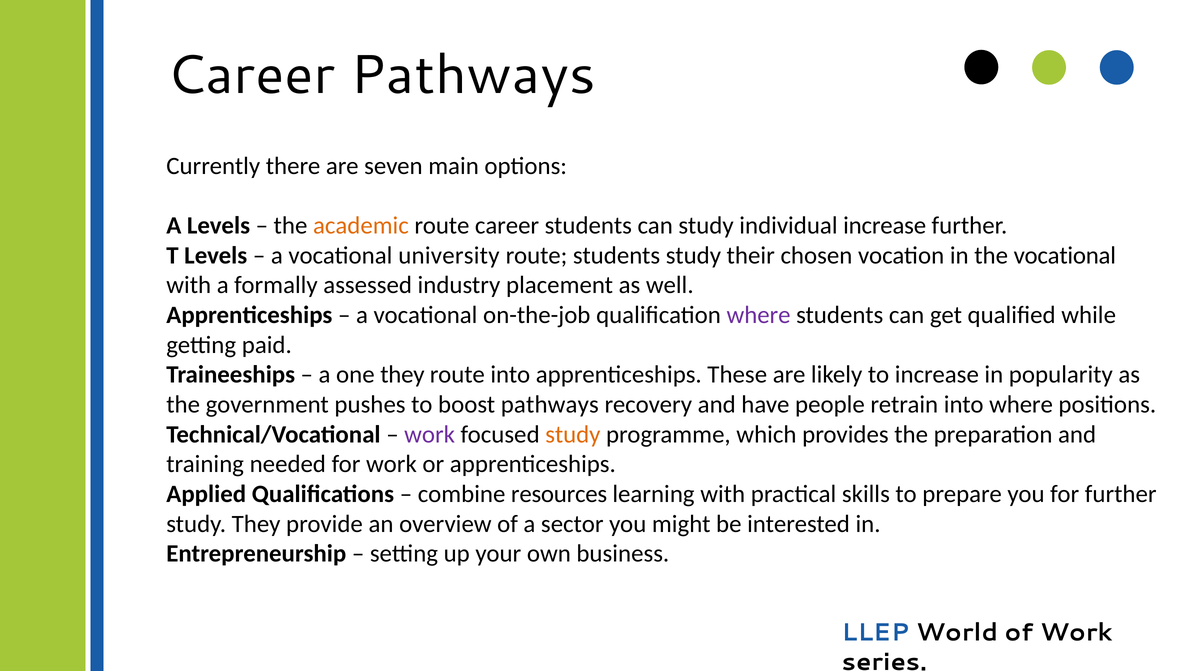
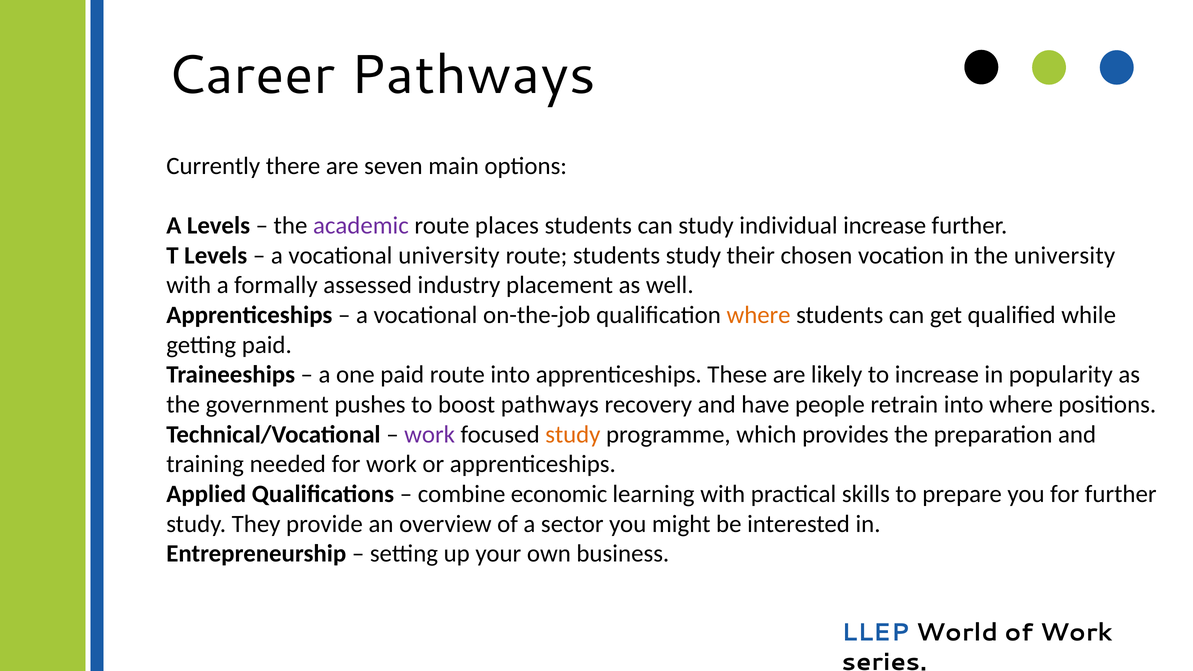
academic colour: orange -> purple
route career: career -> places
the vocational: vocational -> university
where at (759, 315) colour: purple -> orange
one they: they -> paid
resources: resources -> economic
